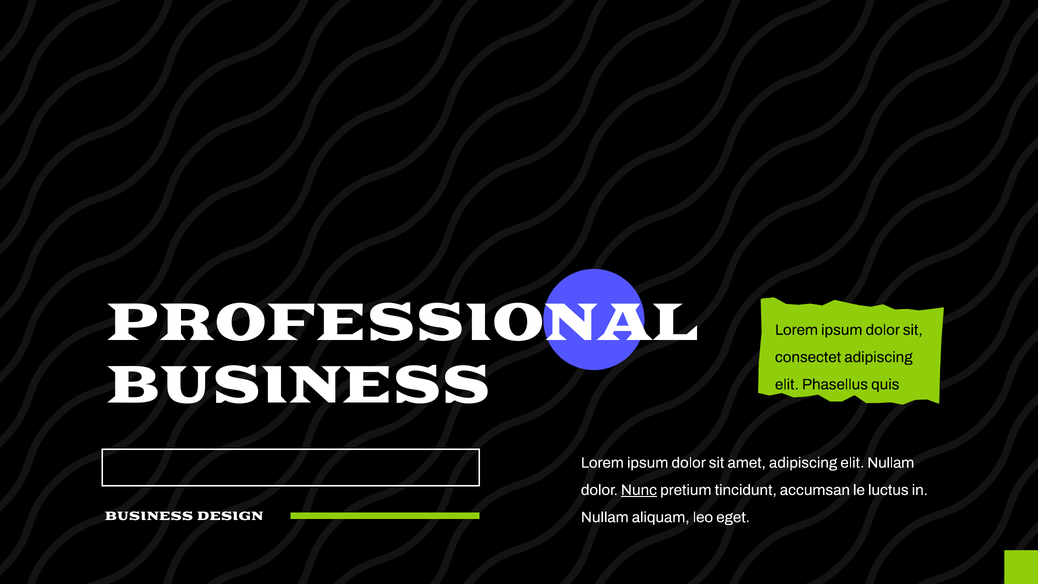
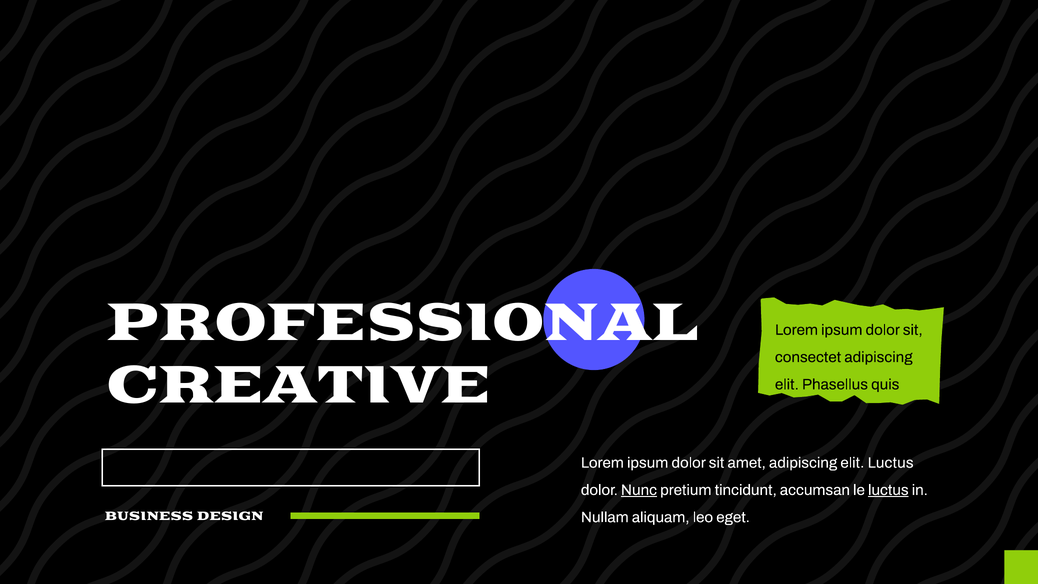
BUSINESS at (299, 385): BUSINESS -> CREATIVE
elit Nullam: Nullam -> Luctus
luctus at (888, 490) underline: none -> present
